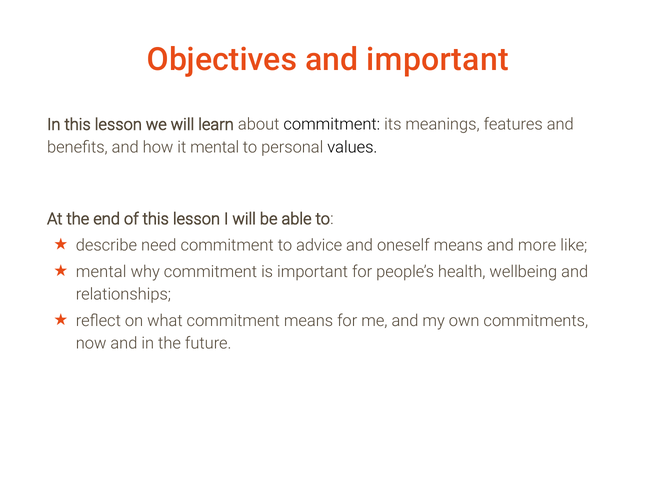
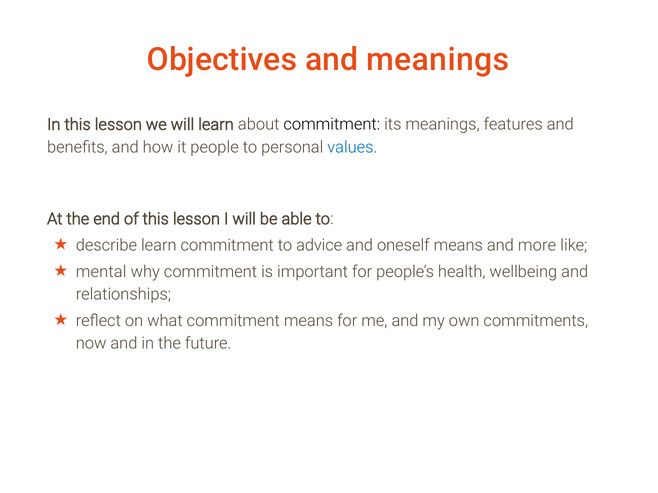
and important: important -> meanings
it mental: mental -> people
values colour: black -> blue
describe need: need -> learn
